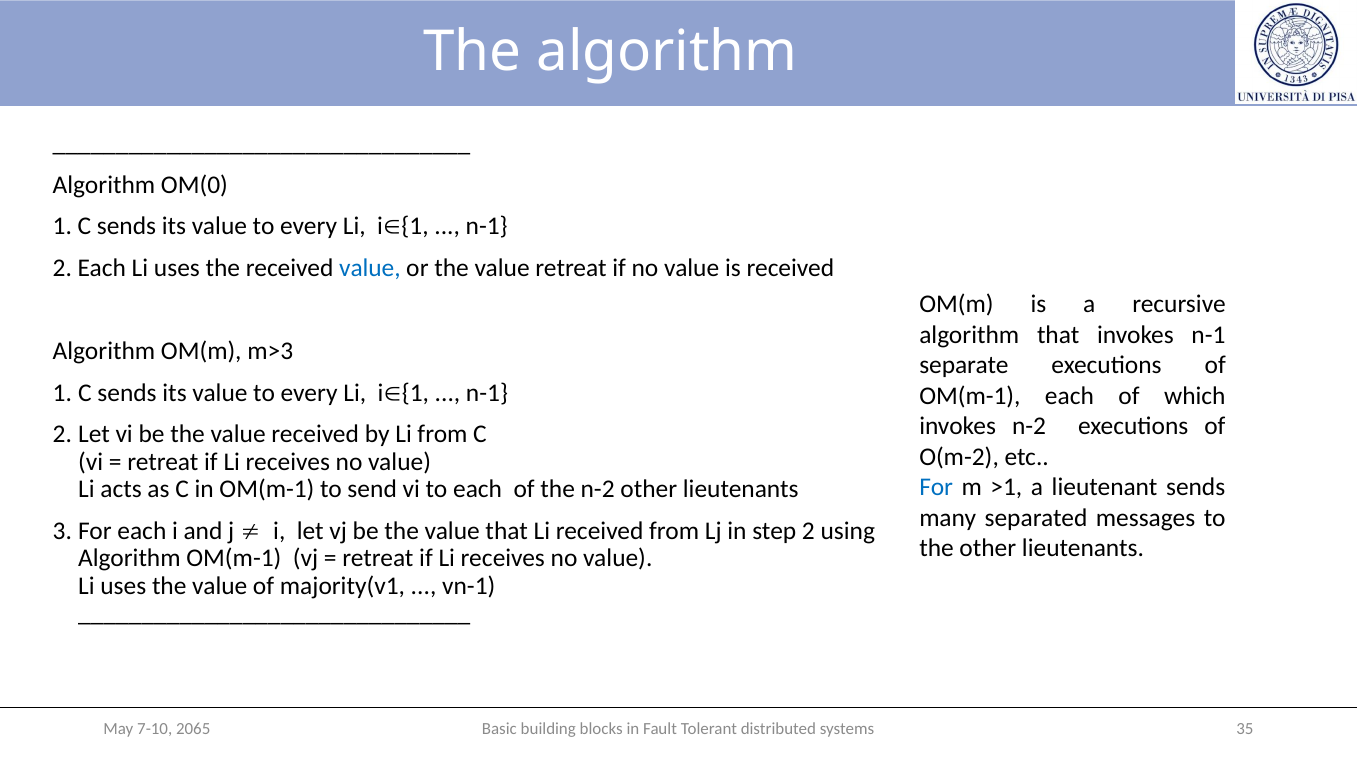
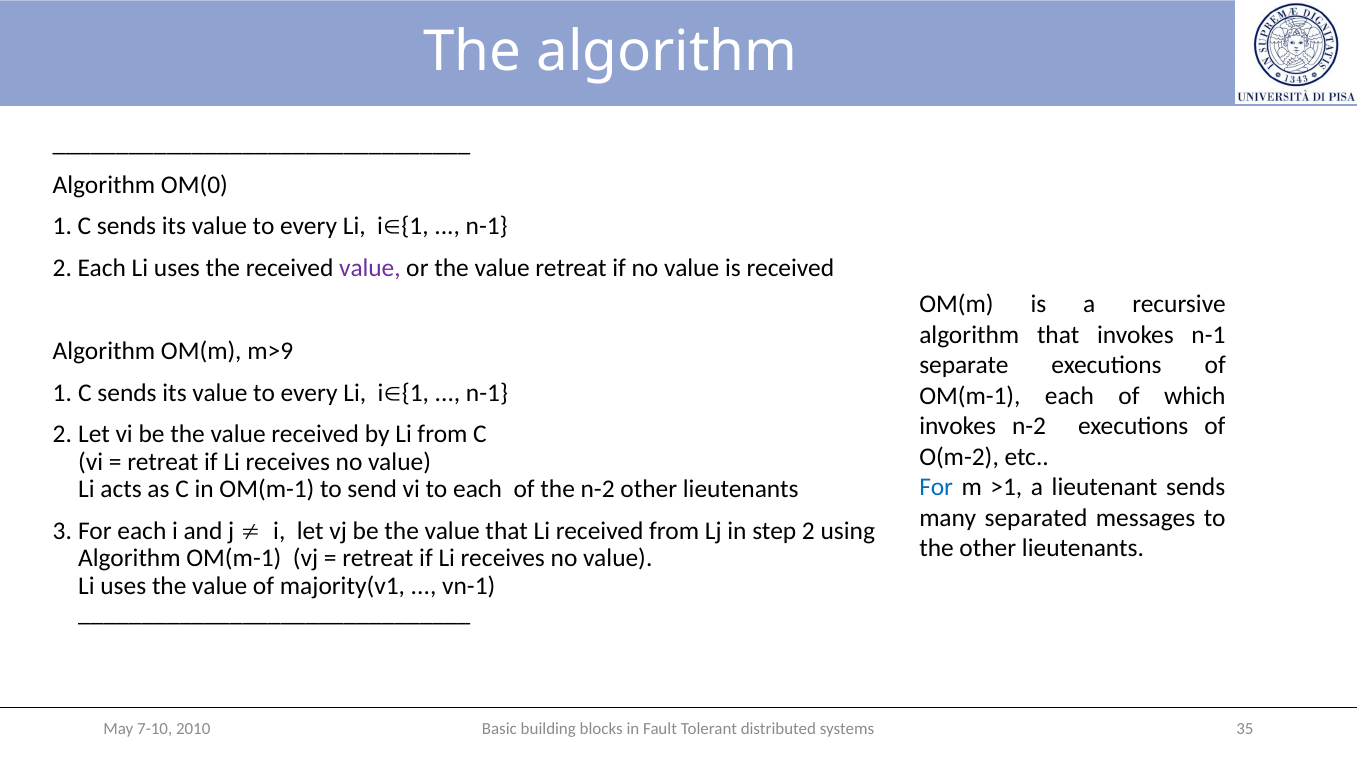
value at (370, 268) colour: blue -> purple
m>3: m>3 -> m>9
2065: 2065 -> 2010
